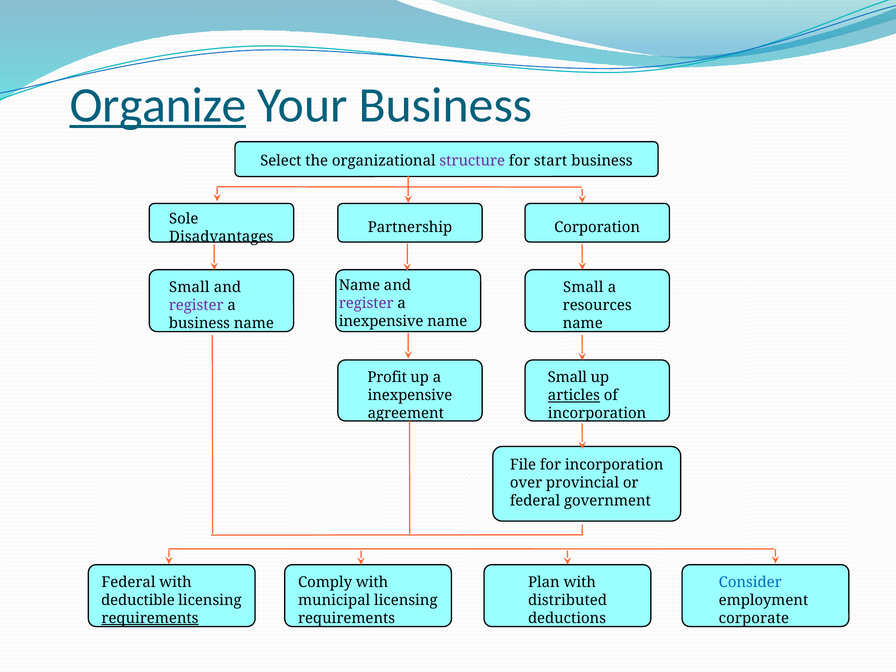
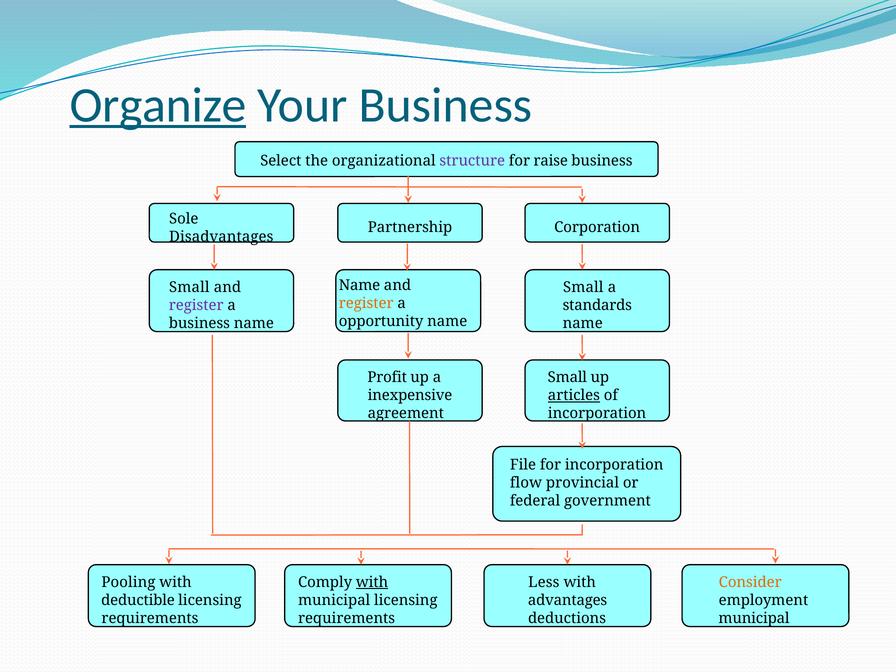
start: start -> raise
register at (366, 303) colour: purple -> orange
resources: resources -> standards
inexpensive at (381, 321): inexpensive -> opportunity
over: over -> flow
Federal at (129, 582): Federal -> Pooling
with at (372, 582) underline: none -> present
Plan: Plan -> Less
Consider colour: blue -> orange
distributed: distributed -> advantages
requirements at (150, 618) underline: present -> none
corporate at (754, 618): corporate -> municipal
